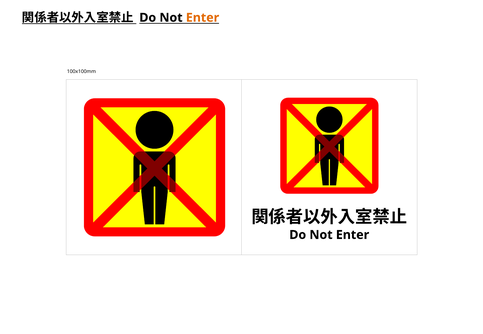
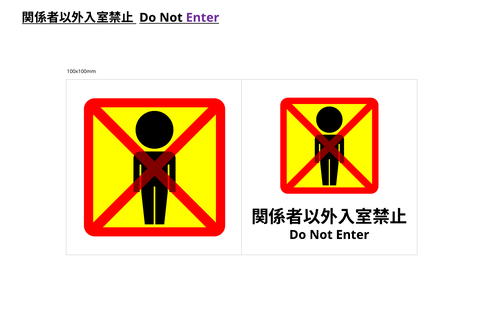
Enter at (203, 18) colour: orange -> purple
